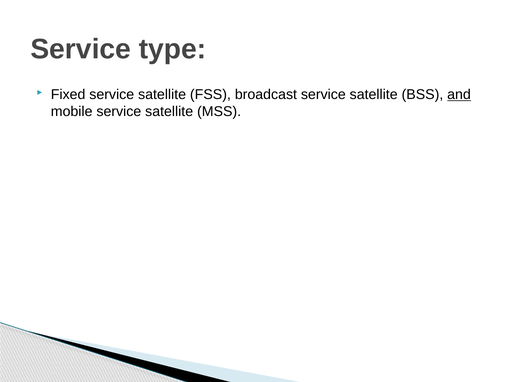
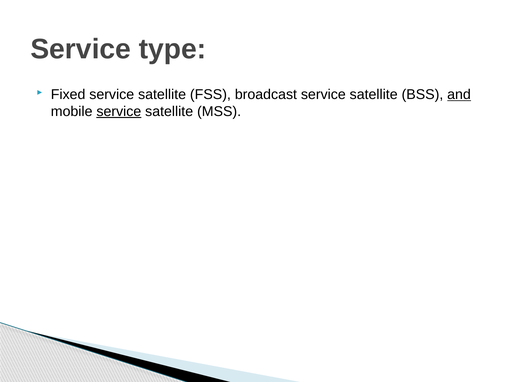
service at (119, 111) underline: none -> present
